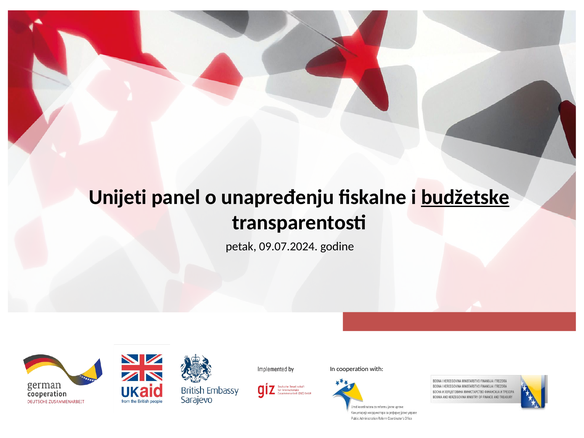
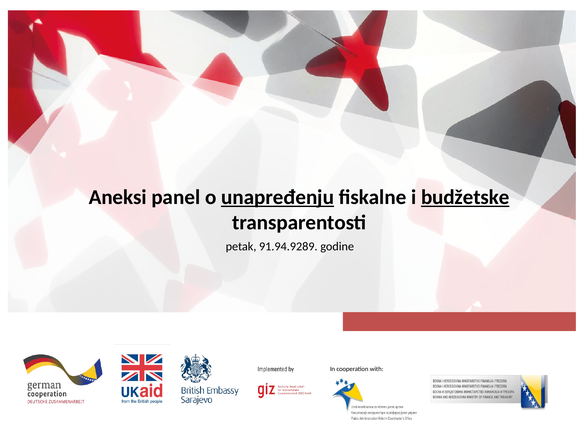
Unijeti: Unijeti -> Aneksi
unapređenju underline: none -> present
09.07.2024: 09.07.2024 -> 91.94.9289
